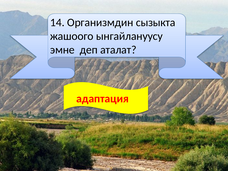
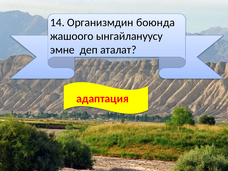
сызыкта: сызыкта -> боюнда
